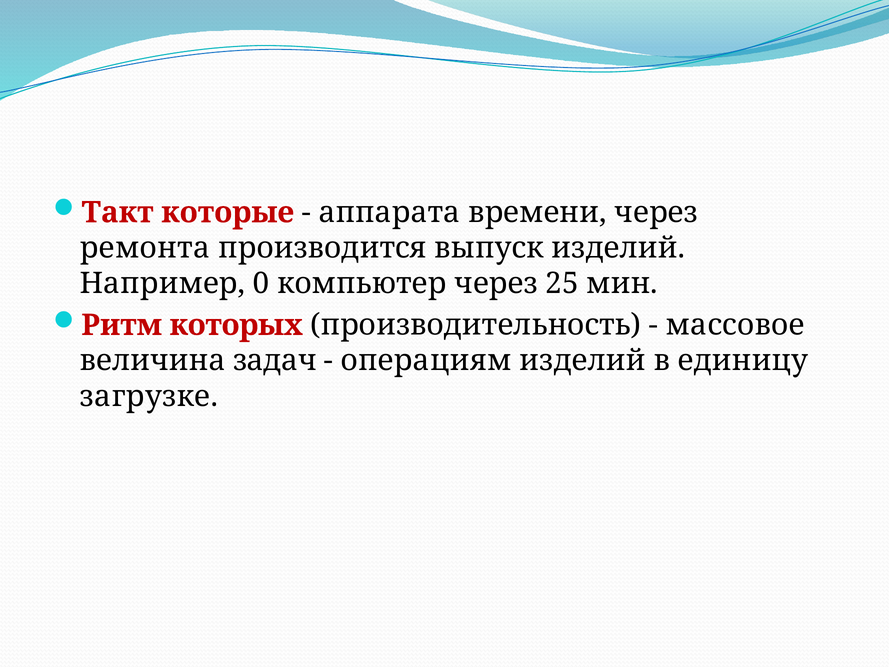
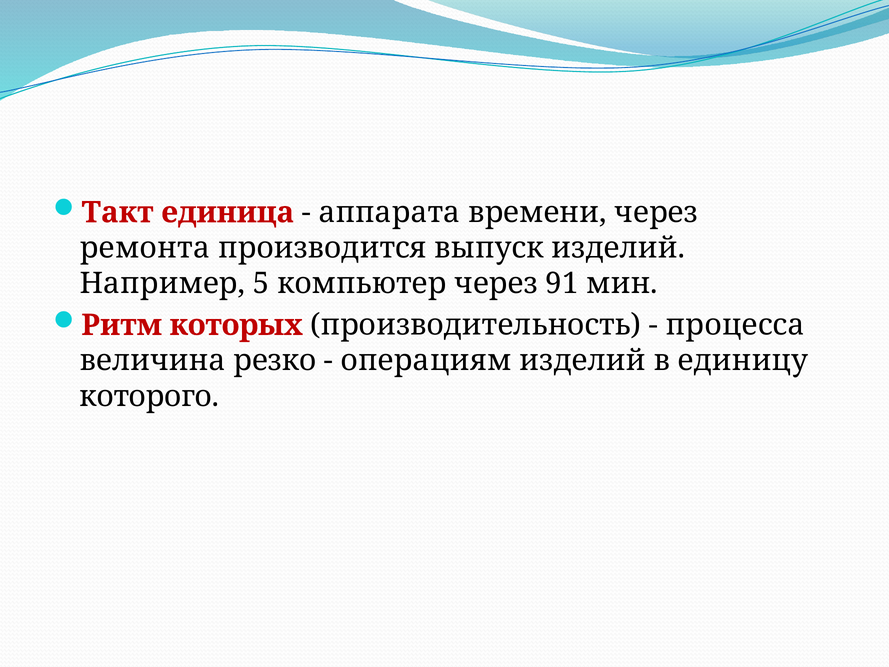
которые: которые -> единица
0: 0 -> 5
25: 25 -> 91
массовое: массовое -> процесса
задач: задач -> резко
загрузке: загрузке -> которого
